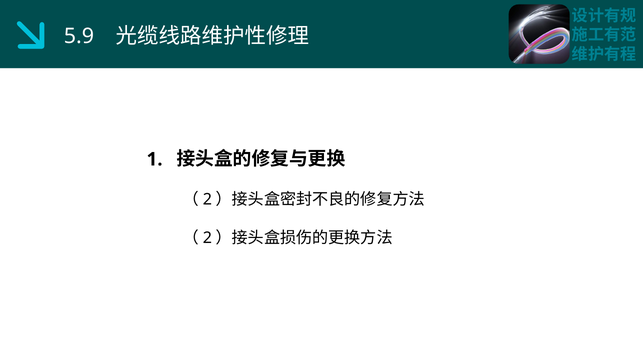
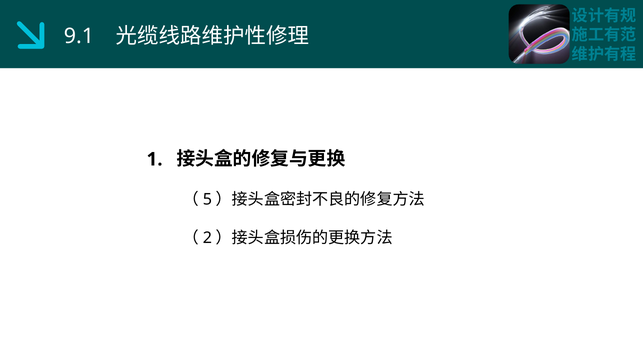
5.9: 5.9 -> 9.1
2 at (207, 200): 2 -> 5
